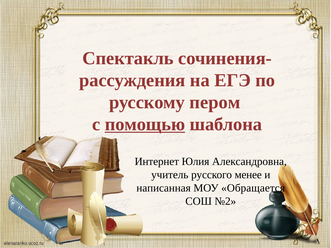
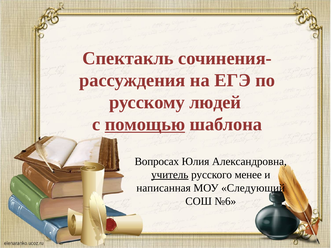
пером: пером -> людей
Интернет: Интернет -> Вопросах
учитель underline: none -> present
Обращается: Обращается -> Следующий
№2: №2 -> №6
